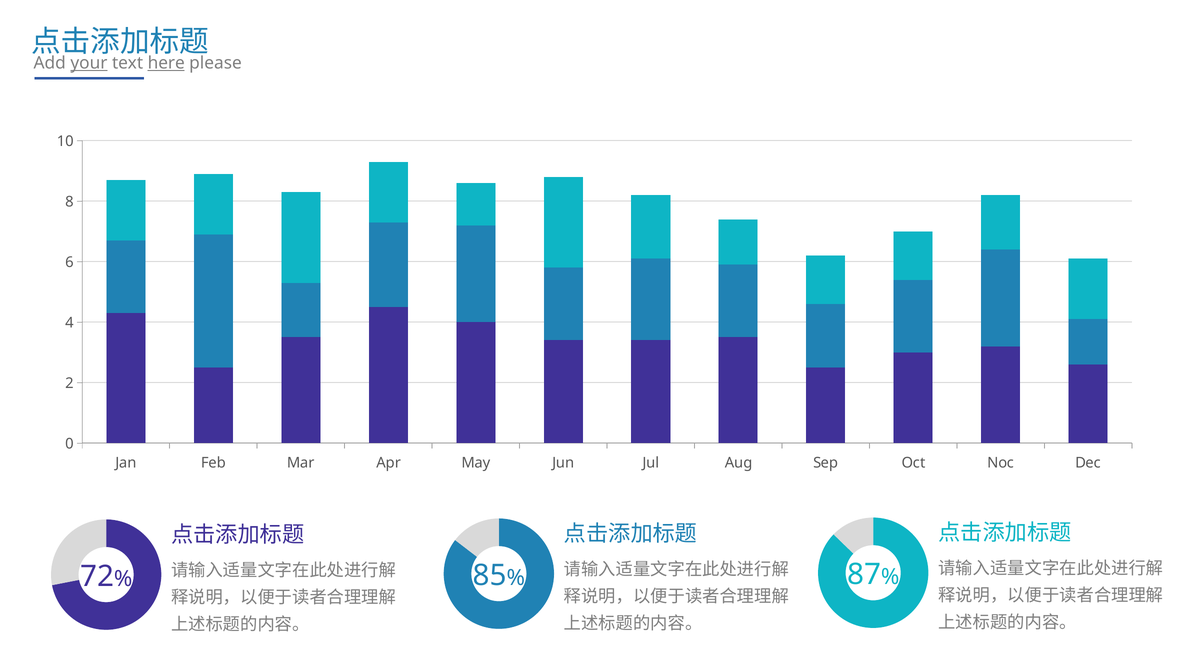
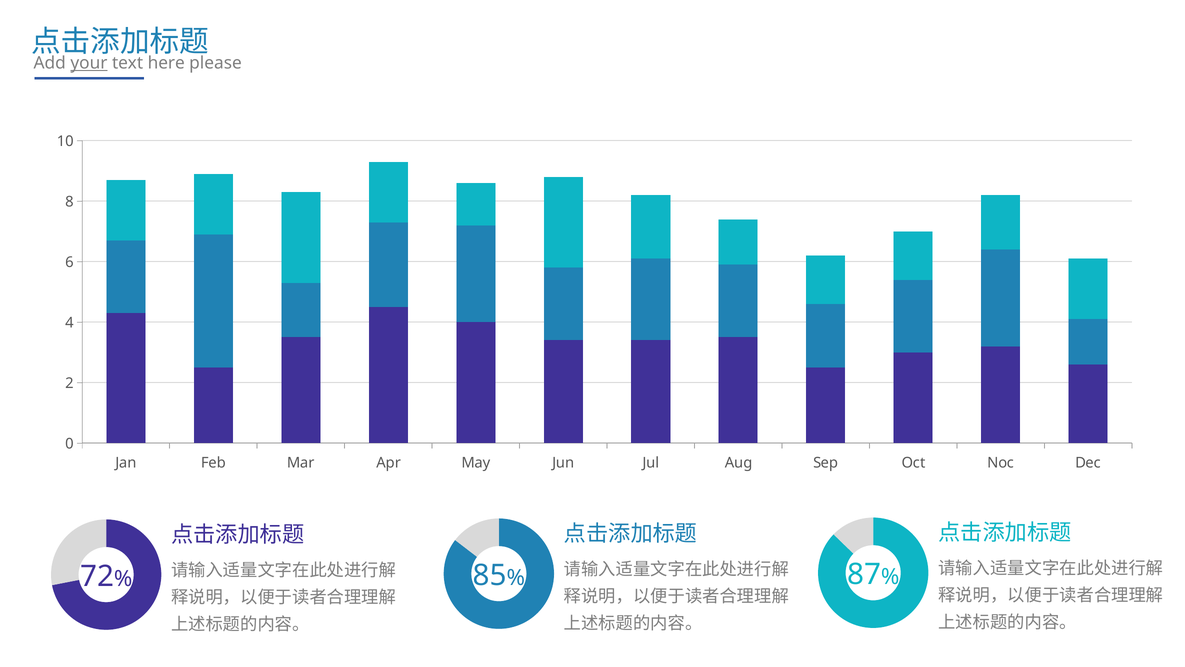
here underline: present -> none
